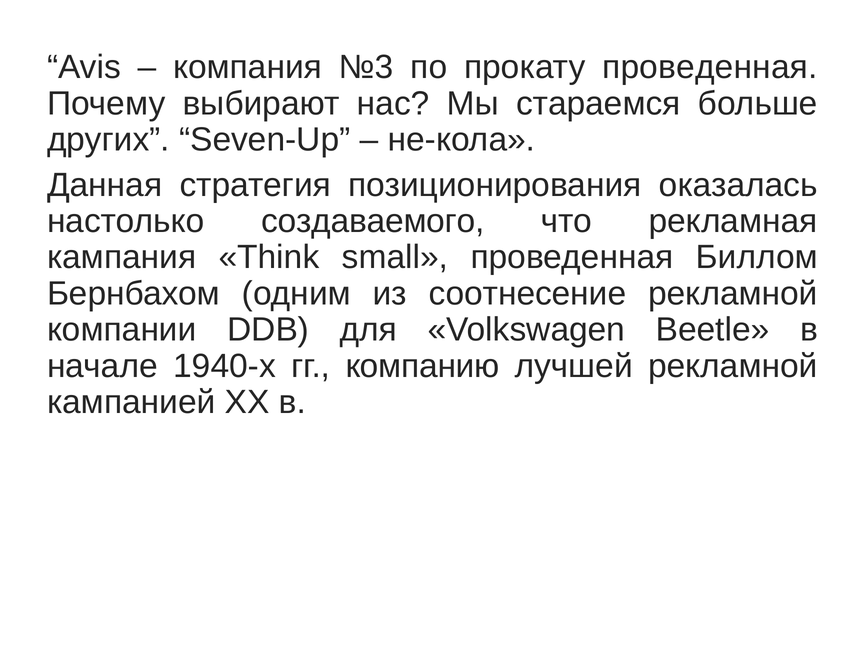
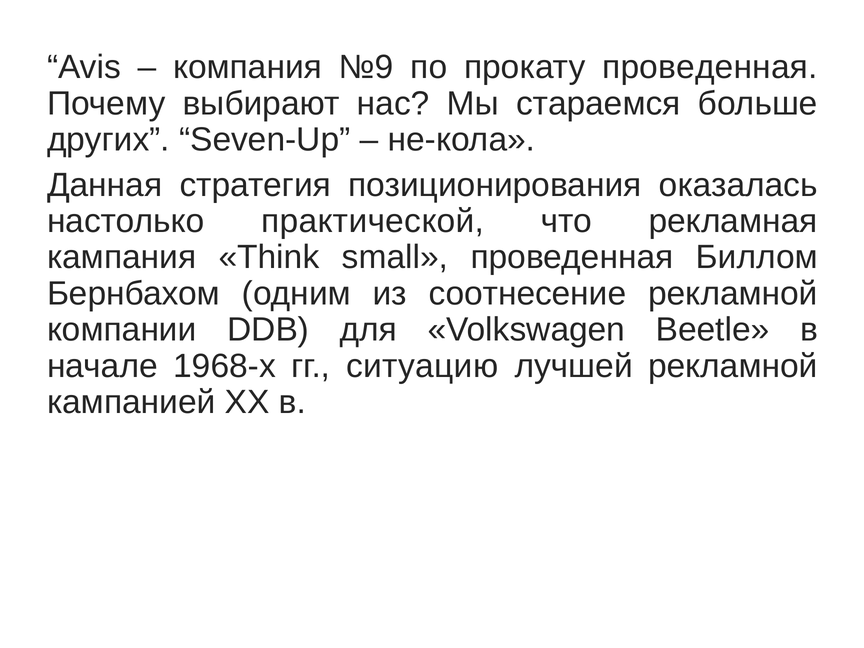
№3: №3 -> №9
создаваемого: создаваемого -> практической
1940-х: 1940-х -> 1968-х
компанию: компанию -> ситуацию
